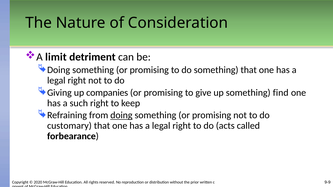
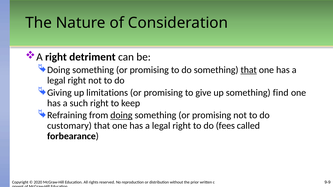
A limit: limit -> right
that at (249, 70) underline: none -> present
companies: companies -> limitations
acts: acts -> fees
